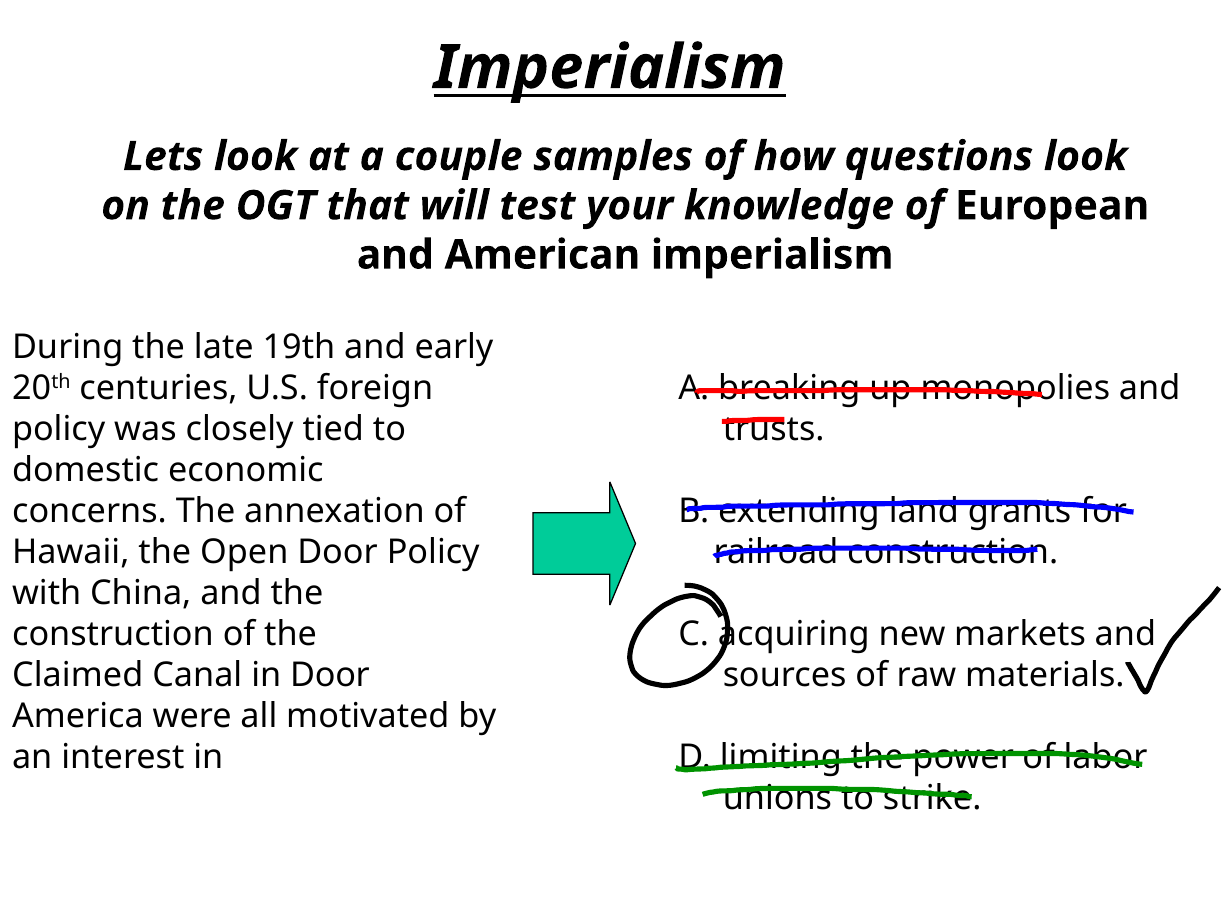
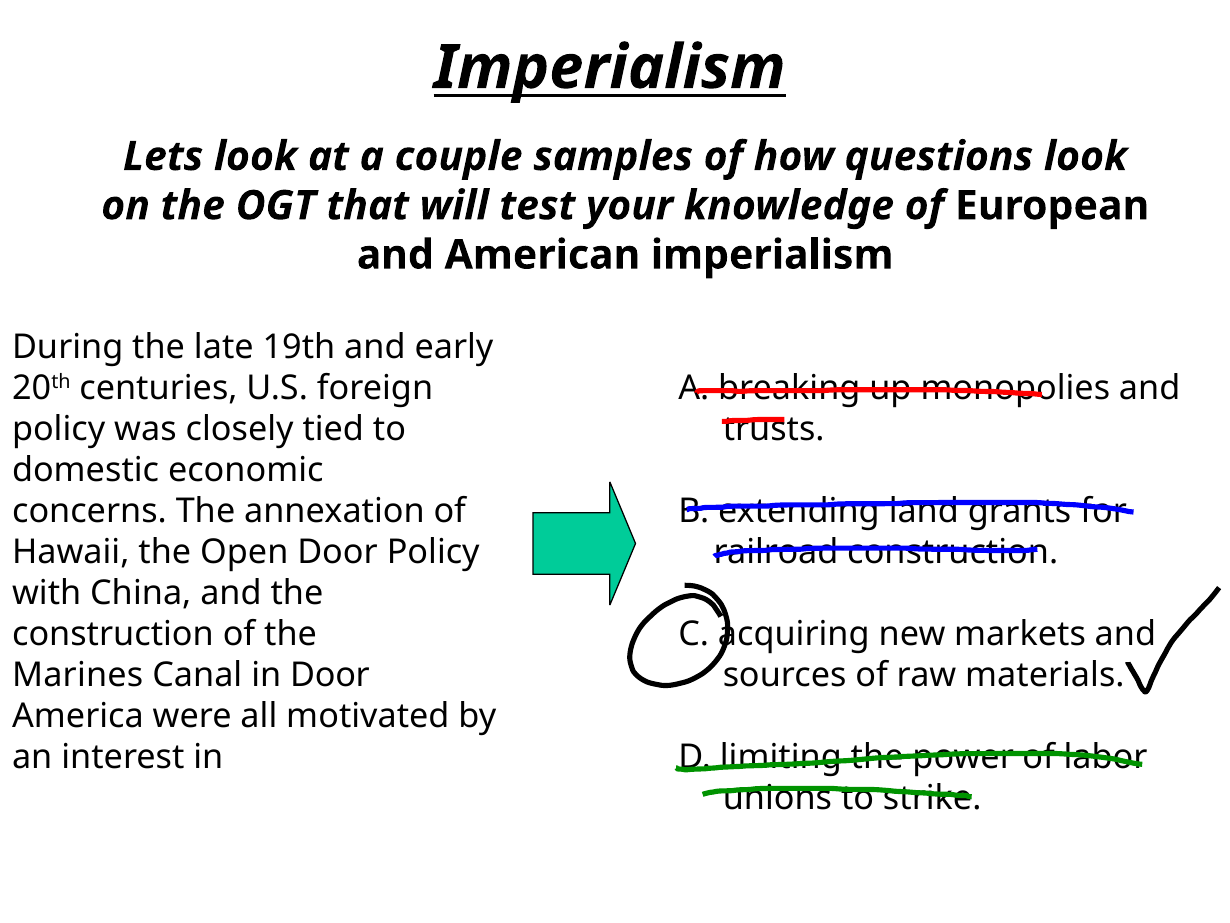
Claimed: Claimed -> Marines
